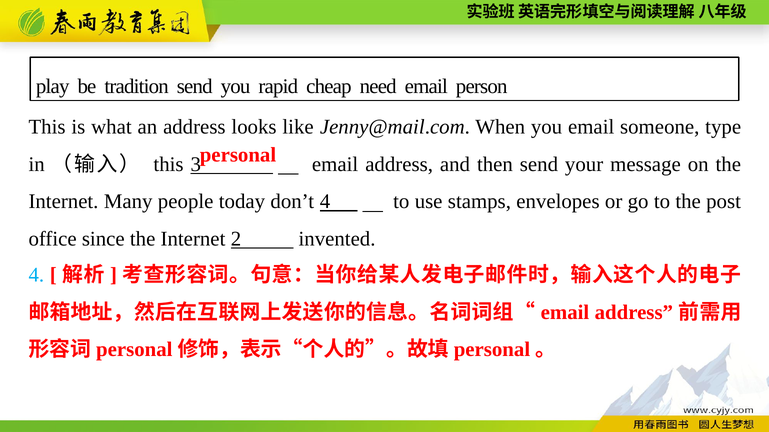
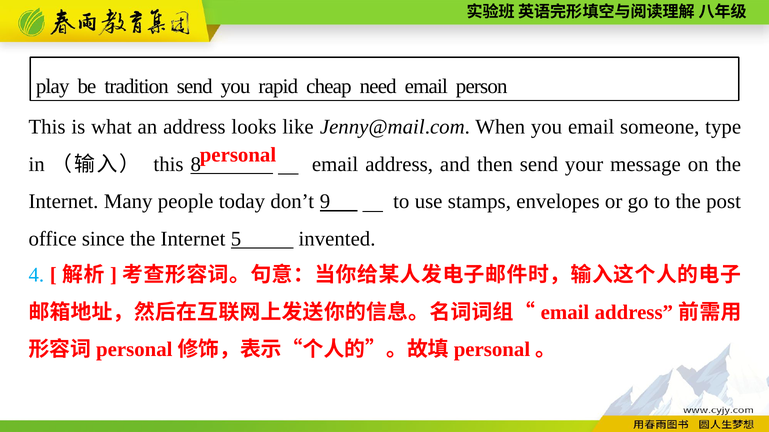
3: 3 -> 8
don’t 4: 4 -> 9
2: 2 -> 5
